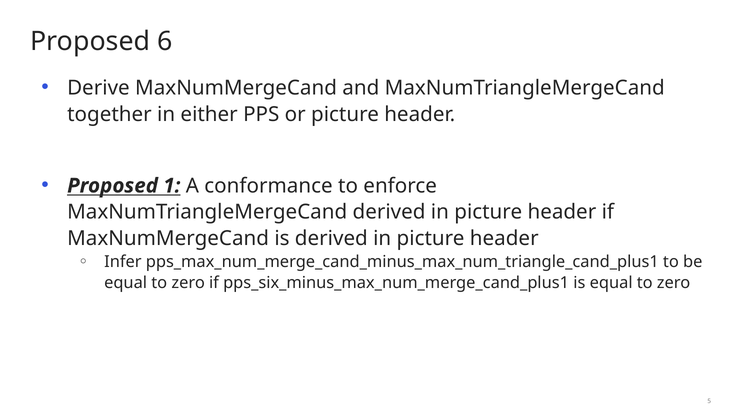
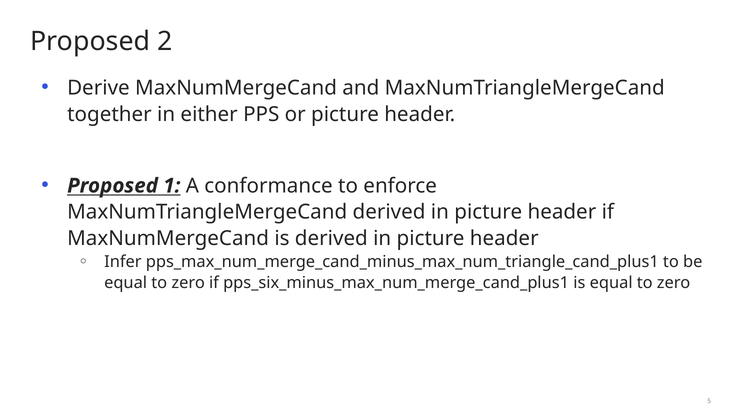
6: 6 -> 2
